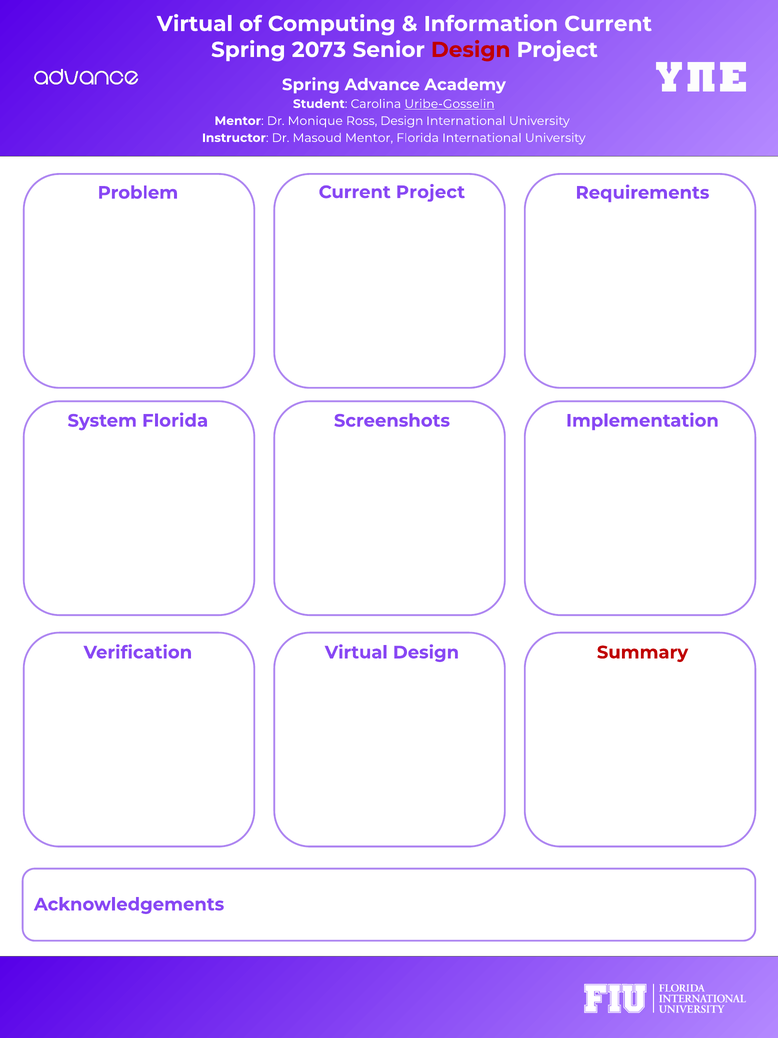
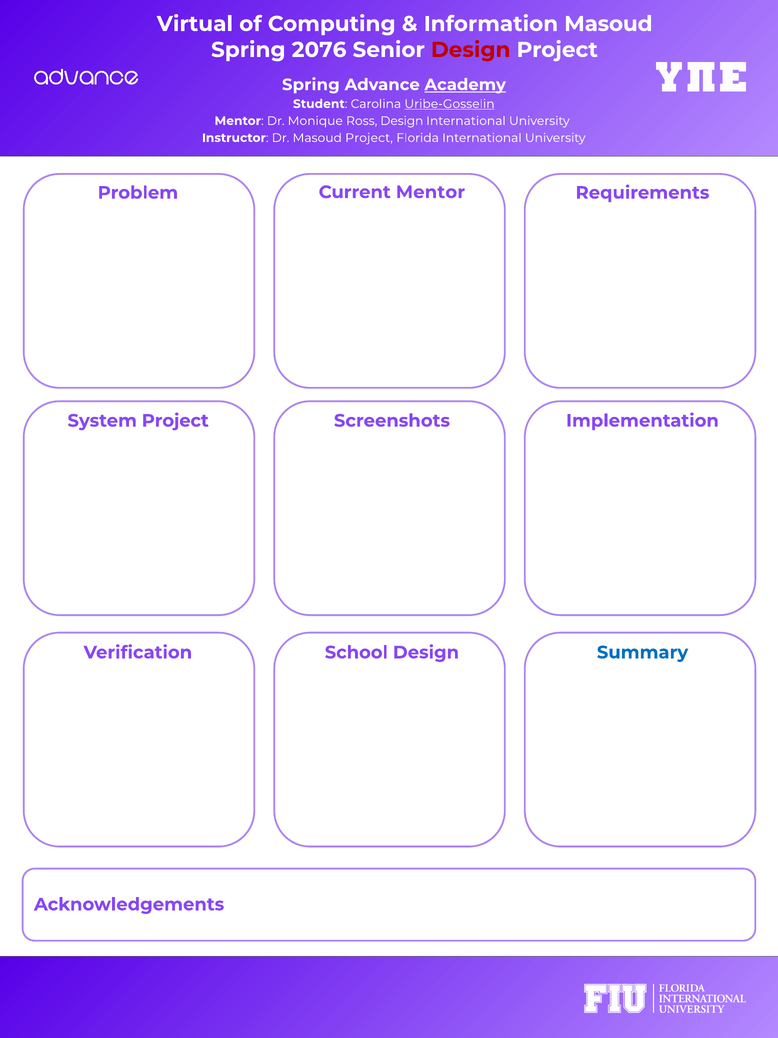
Information Current: Current -> Masoud
2073: 2073 -> 2076
Academy underline: none -> present
Masoud Mentor: Mentor -> Project
Current Project: Project -> Mentor
System Florida: Florida -> Project
Verification Virtual: Virtual -> School
Summary colour: red -> blue
